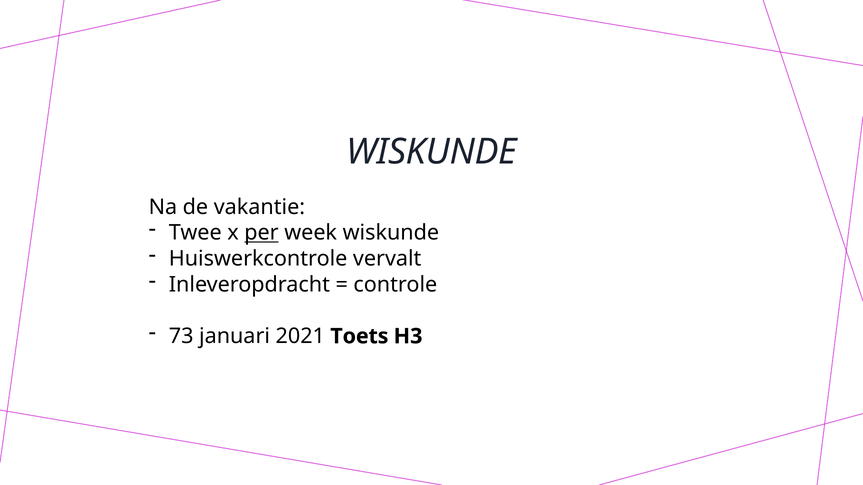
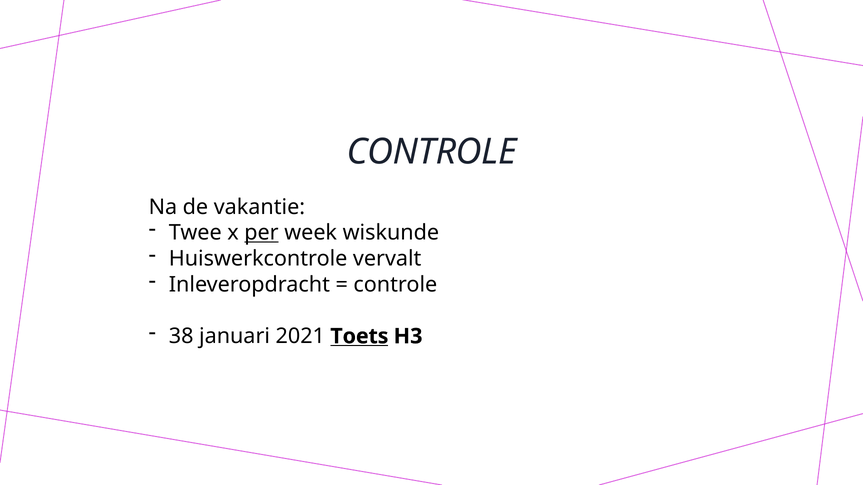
WISKUNDE at (432, 152): WISKUNDE -> CONTROLE
73: 73 -> 38
Toets underline: none -> present
